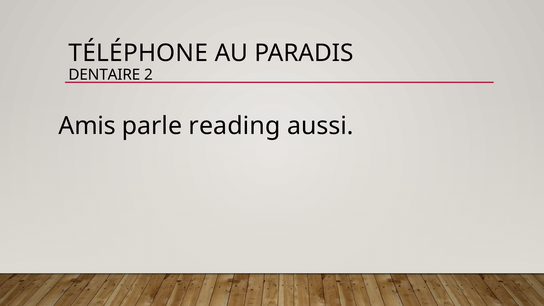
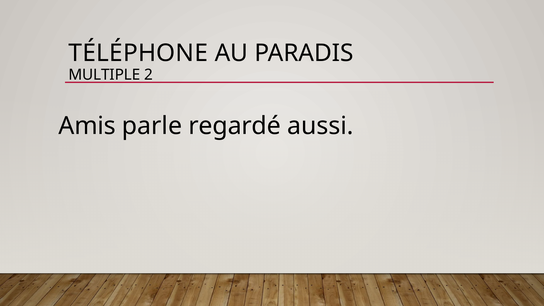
DENTAIRE: DENTAIRE -> MULTIPLE
reading: reading -> regardé
